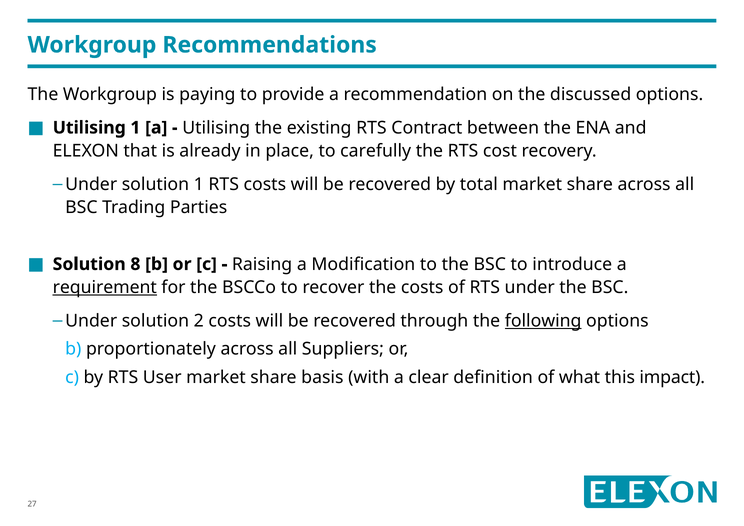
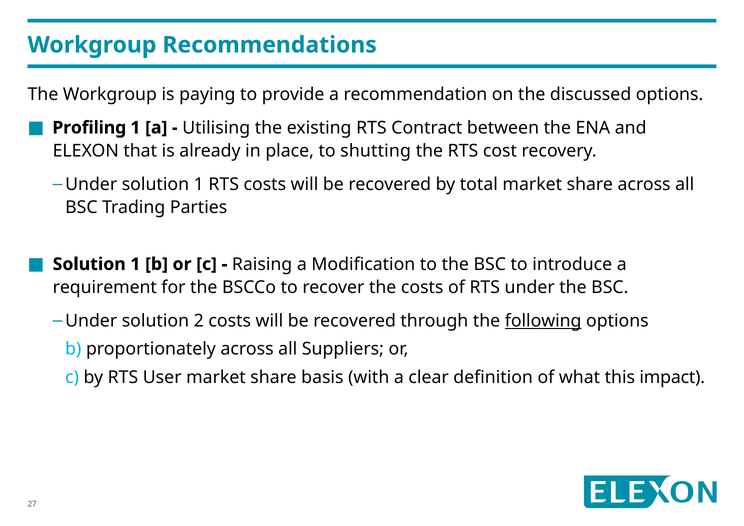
Utilising at (89, 128): Utilising -> Profiling
carefully: carefully -> shutting
8 at (135, 264): 8 -> 1
requirement underline: present -> none
